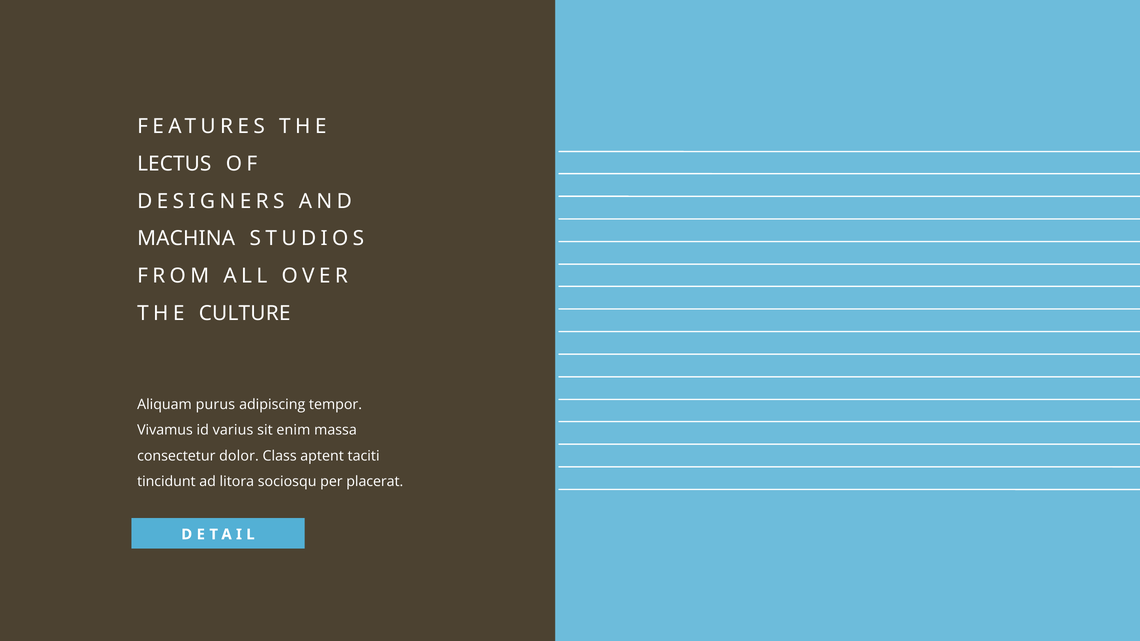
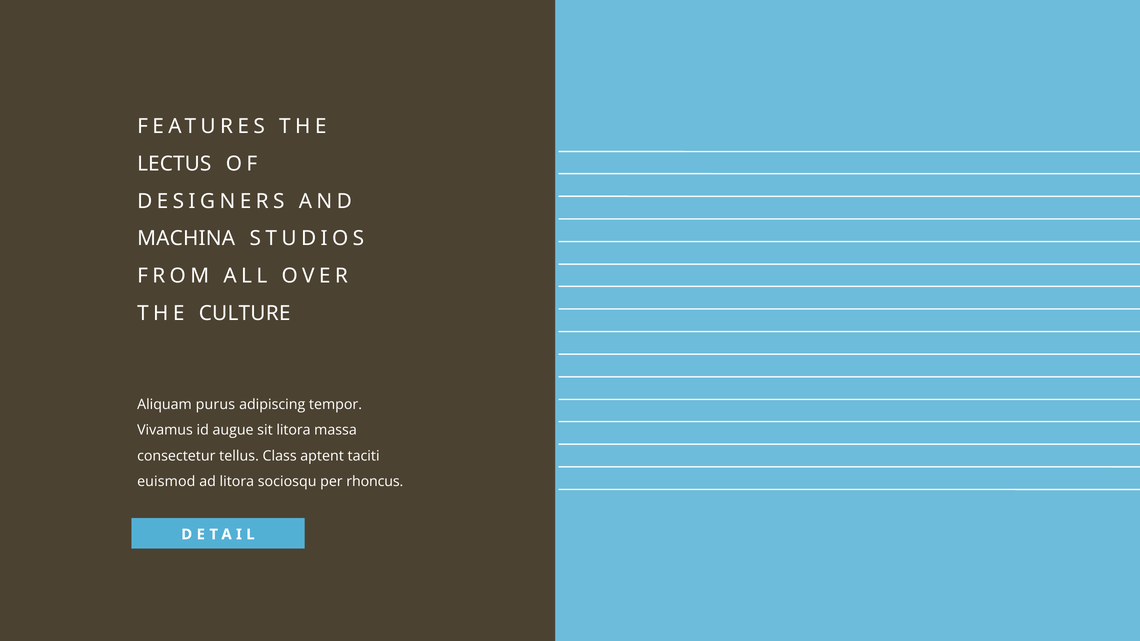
varius: varius -> augue
sit enim: enim -> litora
dolor: dolor -> tellus
tincidunt: tincidunt -> euismod
placerat: placerat -> rhoncus
